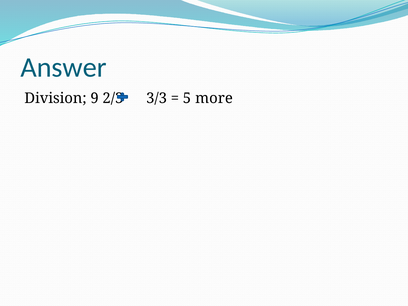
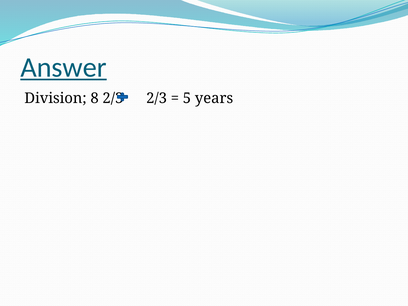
Answer underline: none -> present
9: 9 -> 8
2/3 3/3: 3/3 -> 2/3
more: more -> years
